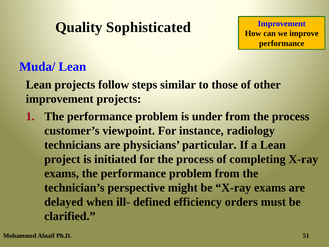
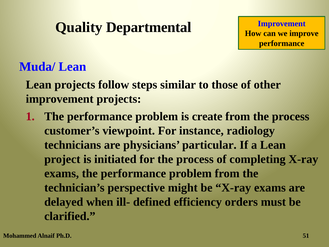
Sophisticated: Sophisticated -> Departmental
under: under -> create
